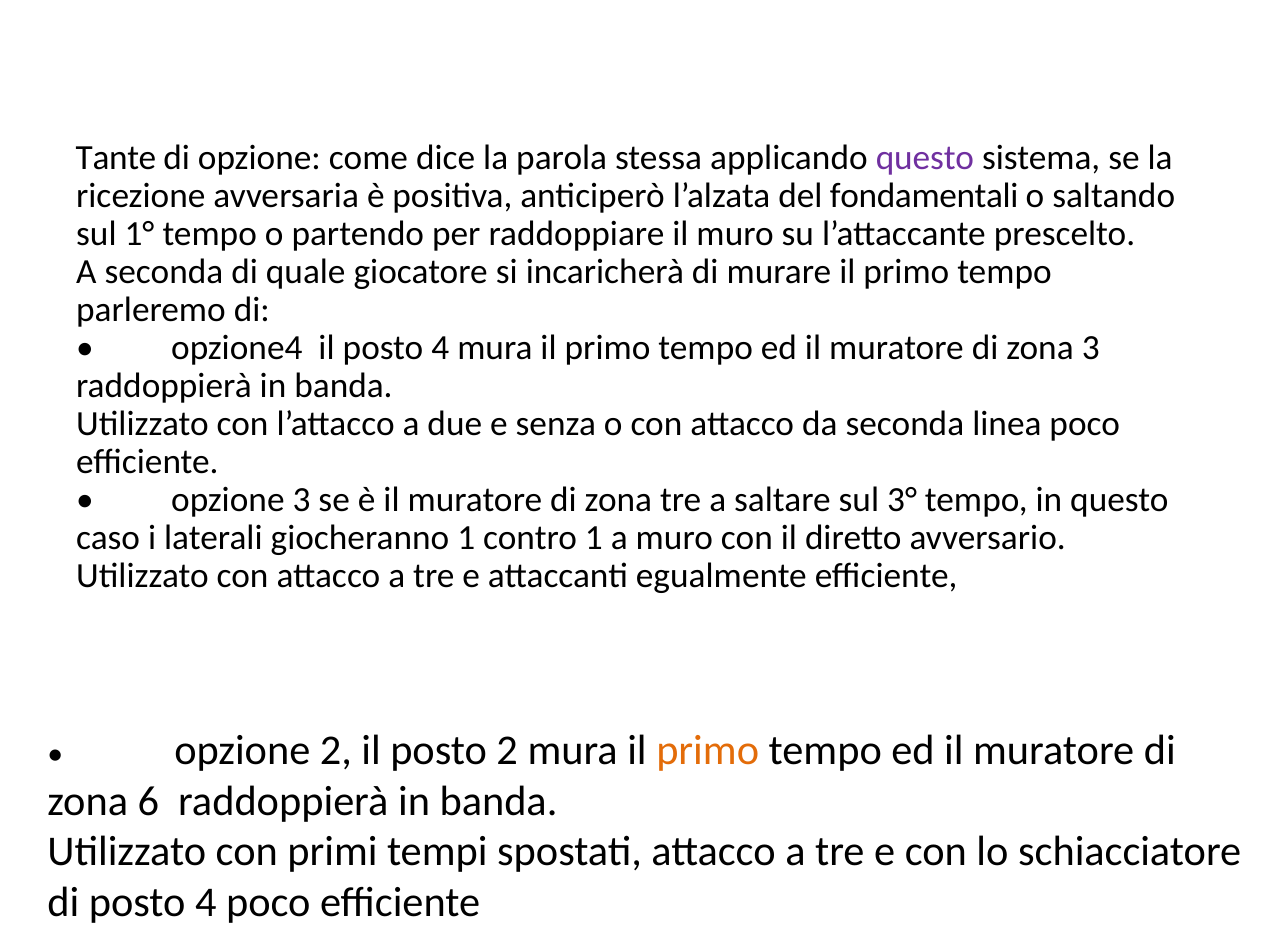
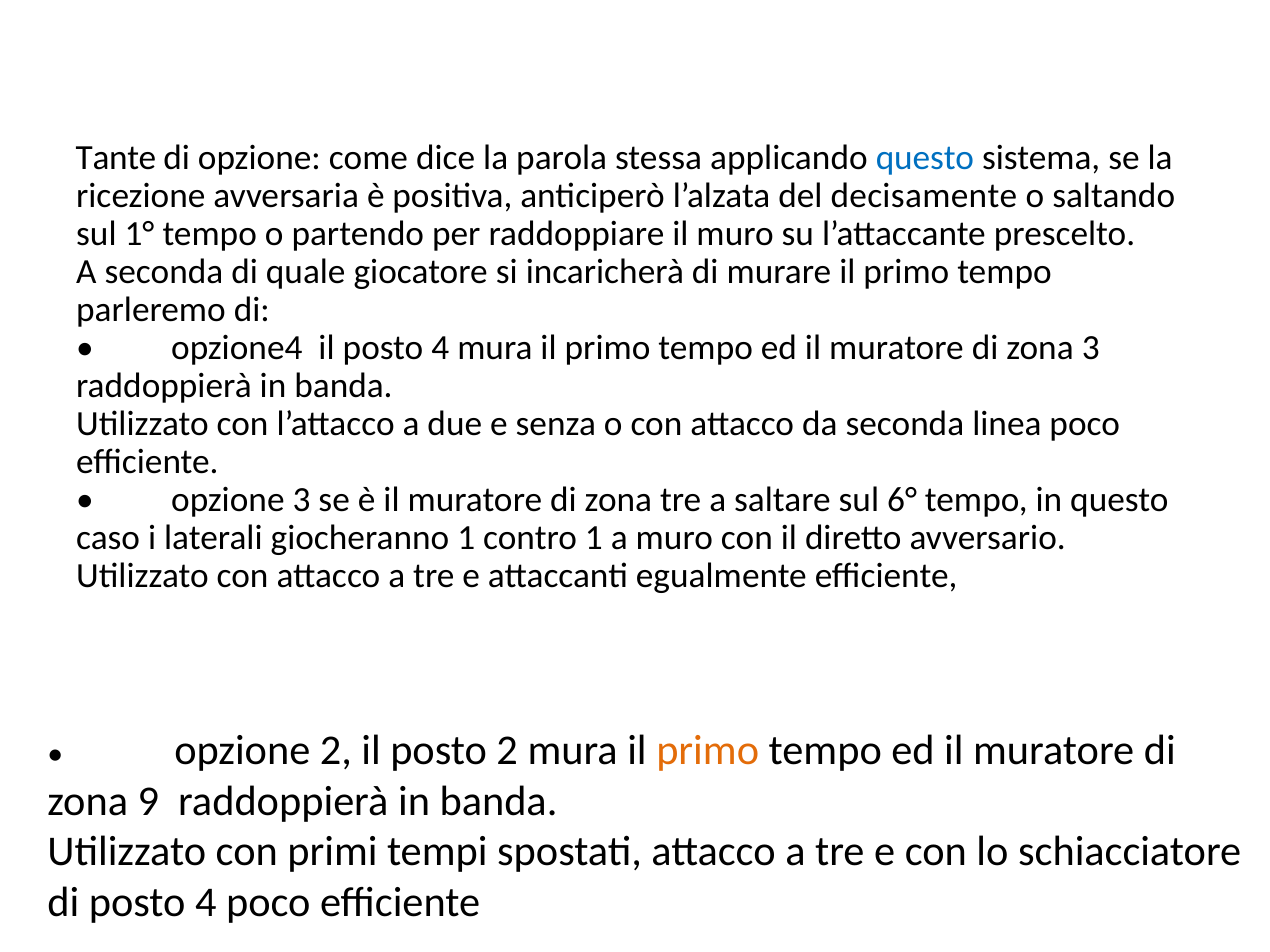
questo at (925, 158) colour: purple -> blue
fondamentali: fondamentali -> decisamente
3°: 3° -> 6°
6: 6 -> 9
